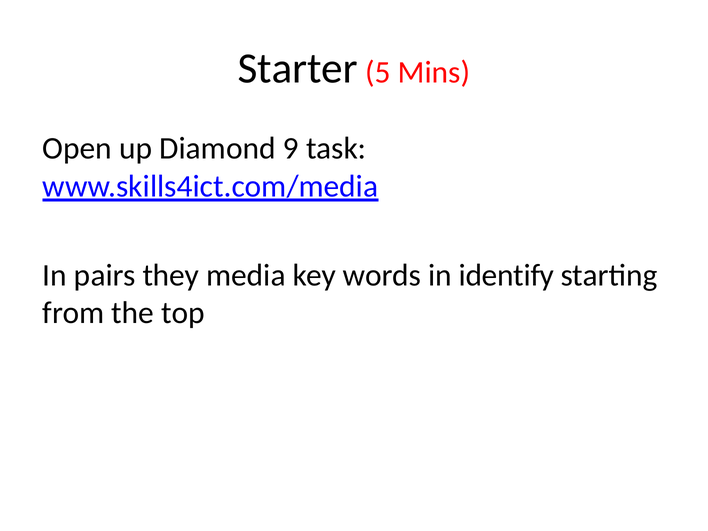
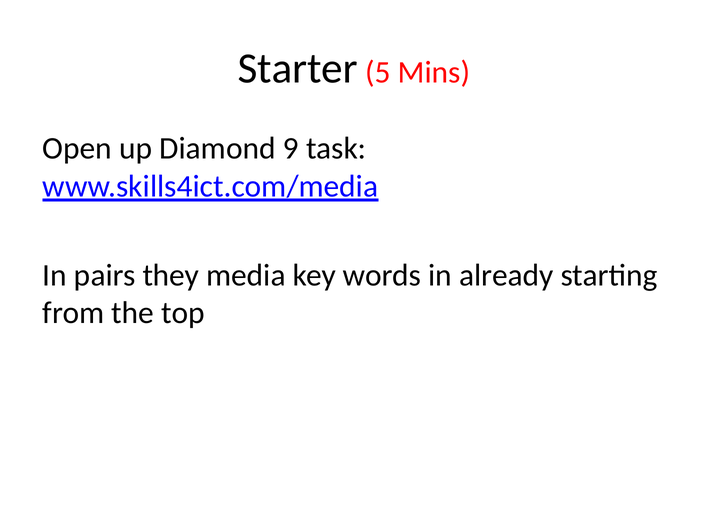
identify: identify -> already
